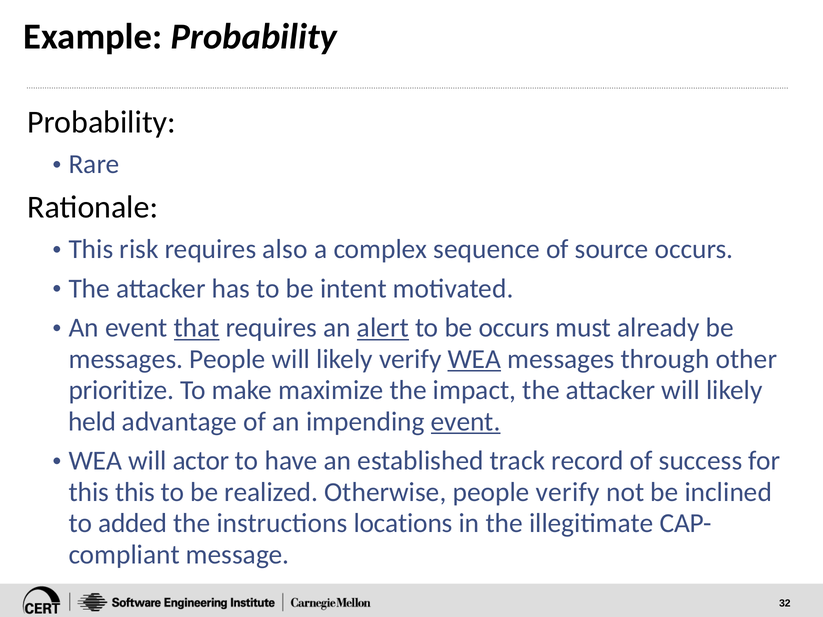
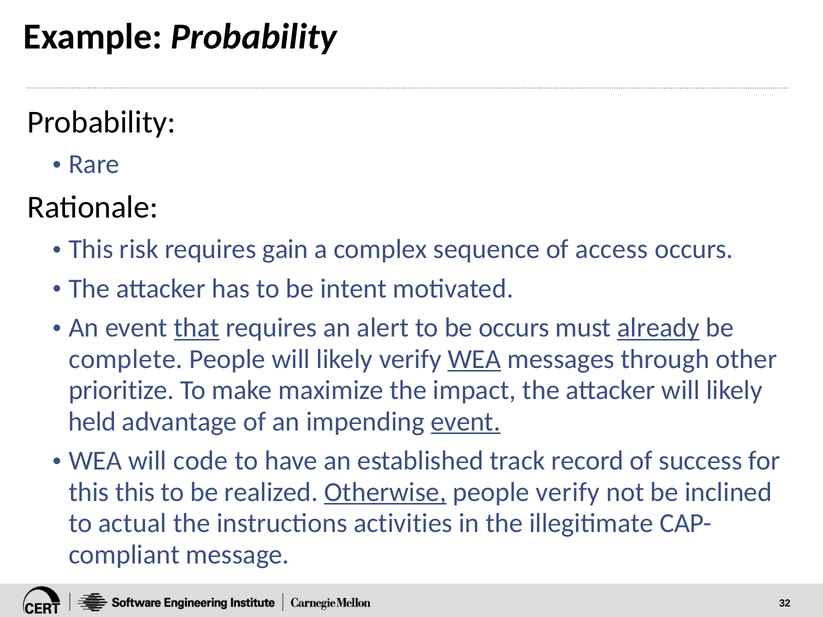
also: also -> gain
source: source -> access
alert underline: present -> none
already underline: none -> present
messages at (126, 359): messages -> complete
actor: actor -> code
Otherwise underline: none -> present
added: added -> actual
locations: locations -> activities
